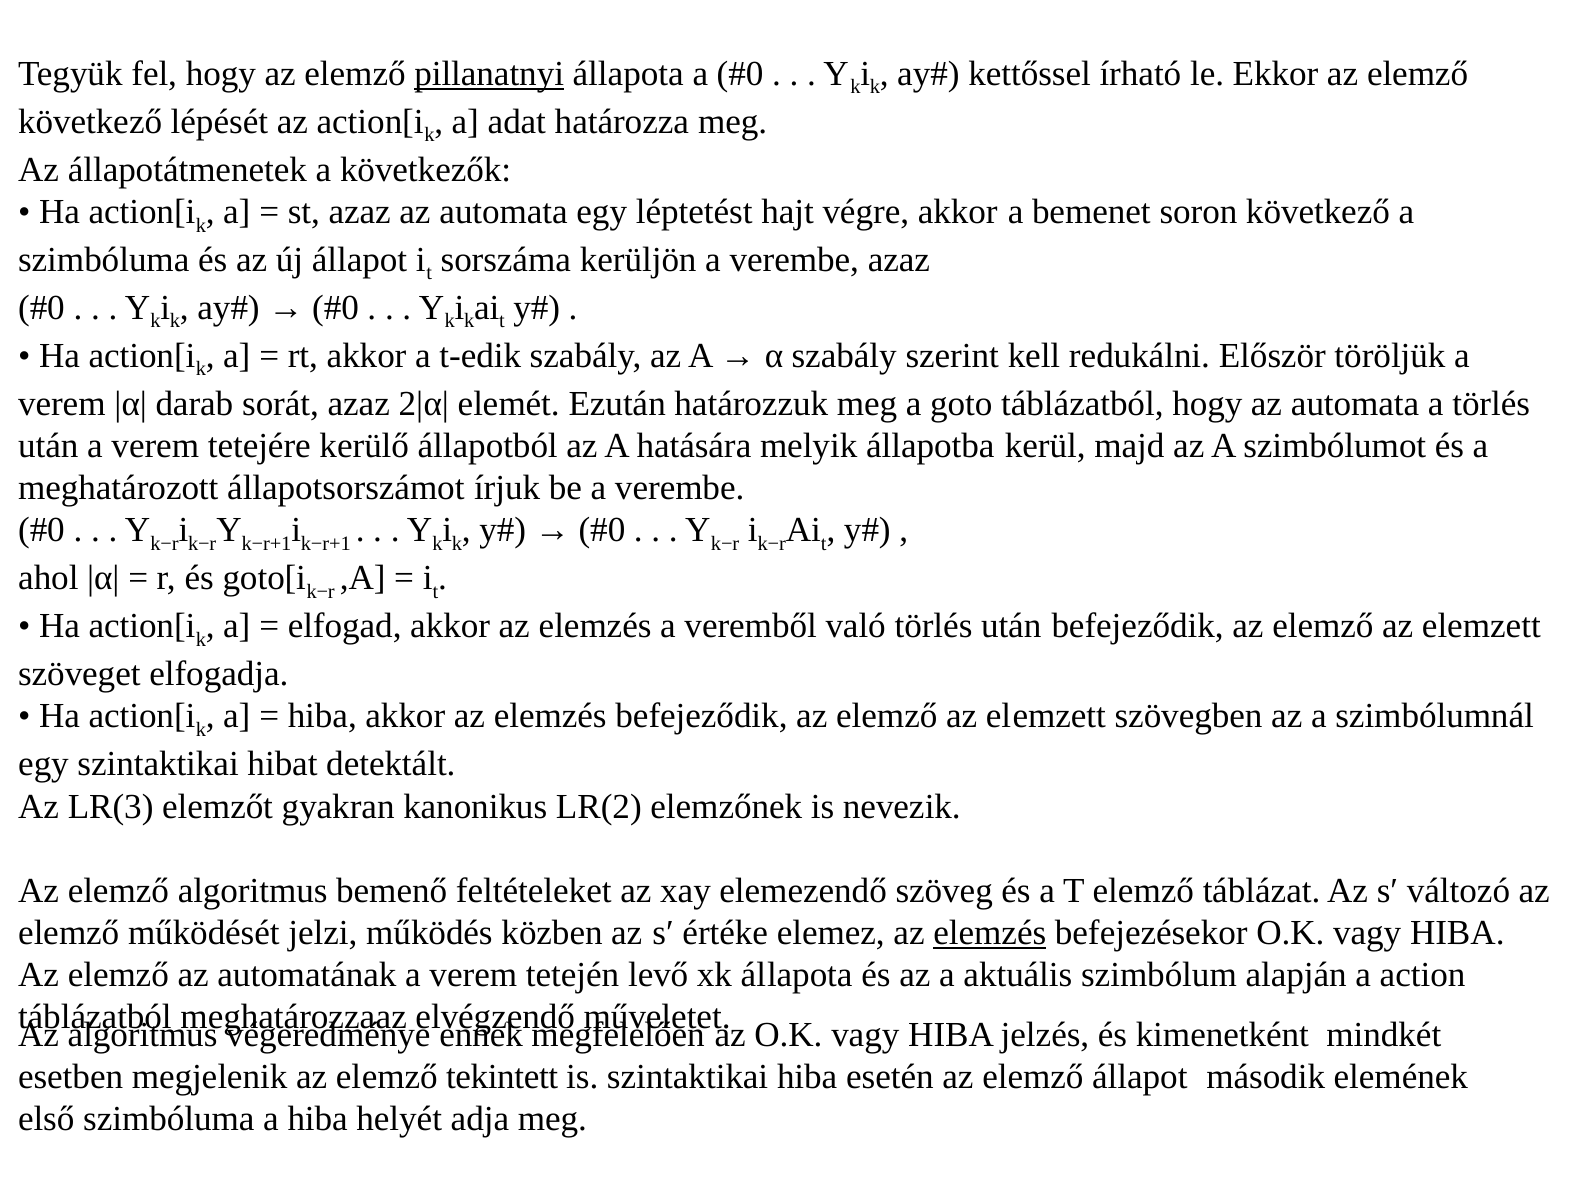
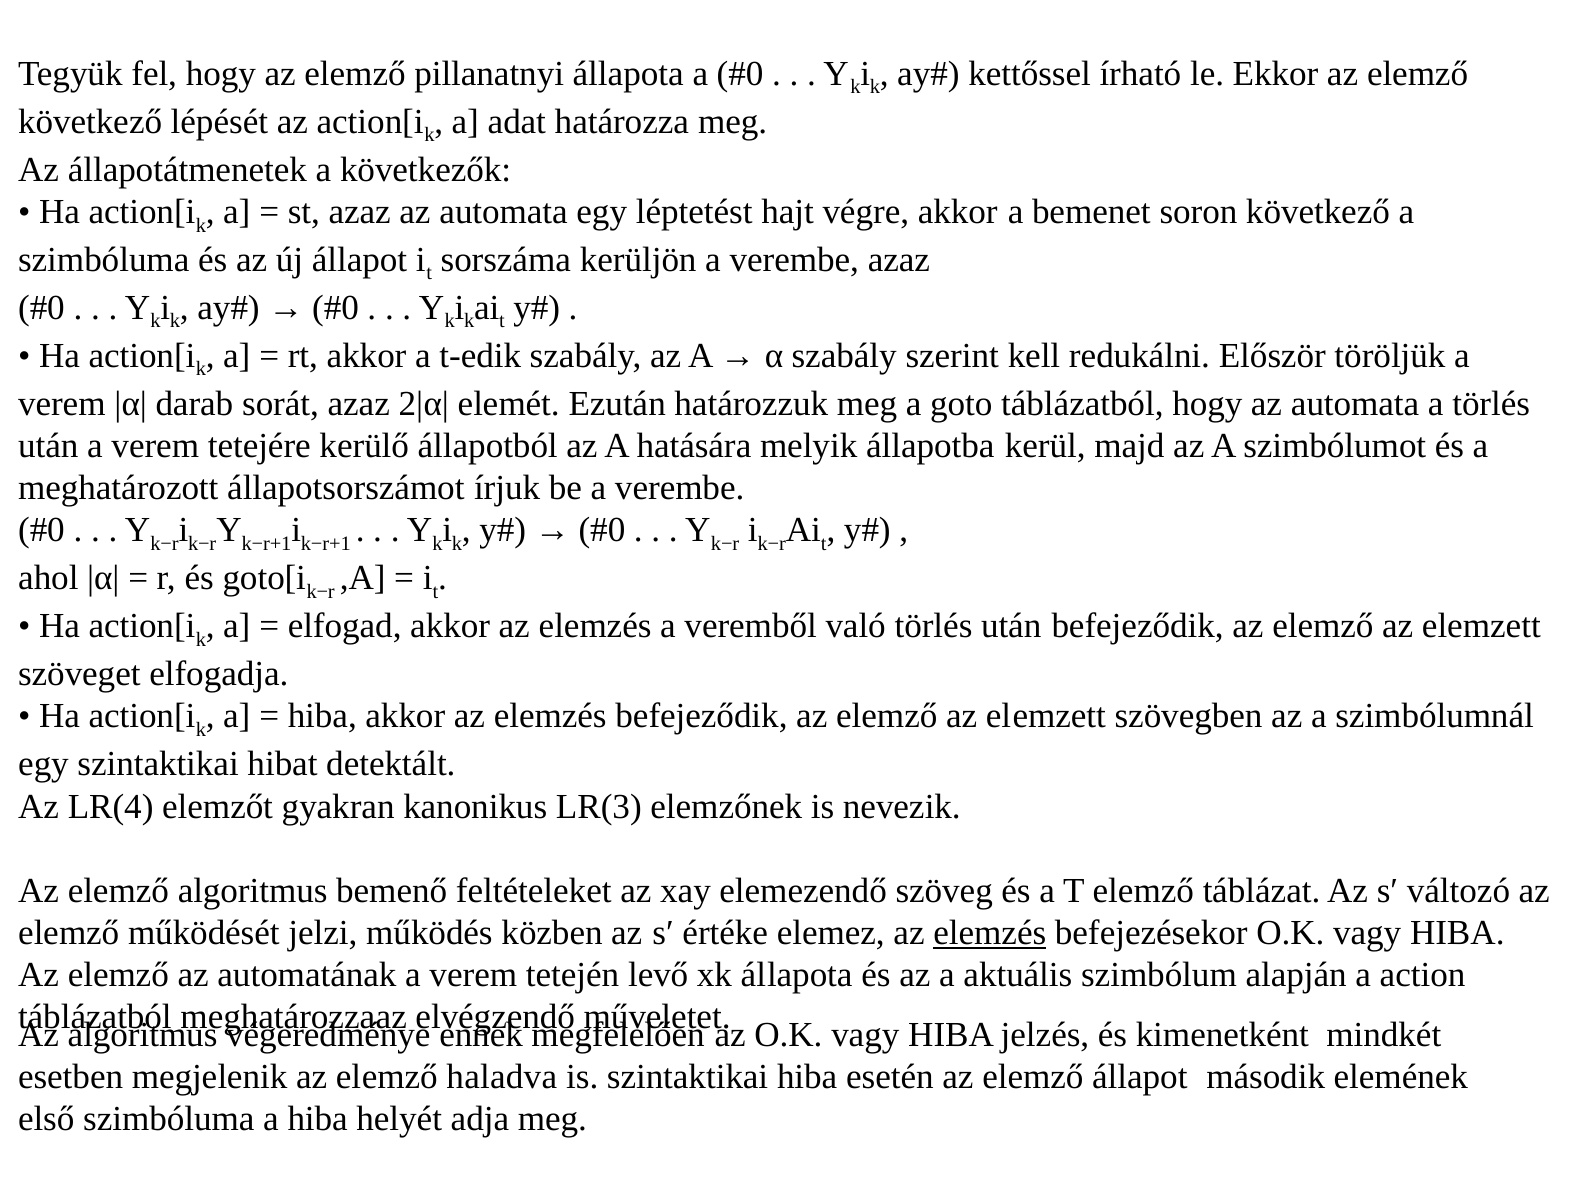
pillanatnyi underline: present -> none
LR(3: LR(3 -> LR(4
LR(2: LR(2 -> LR(3
tekintett: tekintett -> haladva
